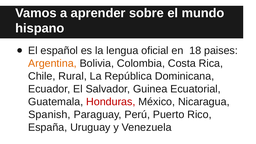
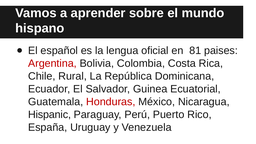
18: 18 -> 81
Argentina colour: orange -> red
Spanish: Spanish -> Hispanic
